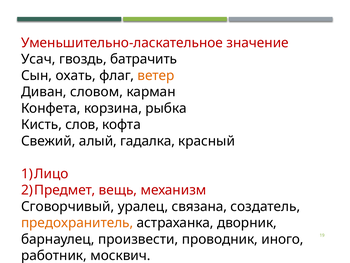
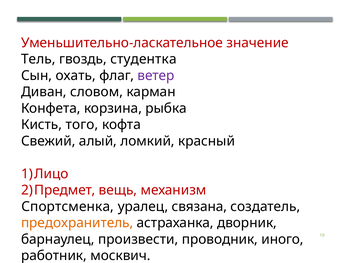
Усач: Усач -> Тель
батрачить: батрачить -> студентка
ветер colour: orange -> purple
слов: слов -> того
гадалка: гадалка -> ломкий
Сговорчивый: Сговорчивый -> Спортсменка
